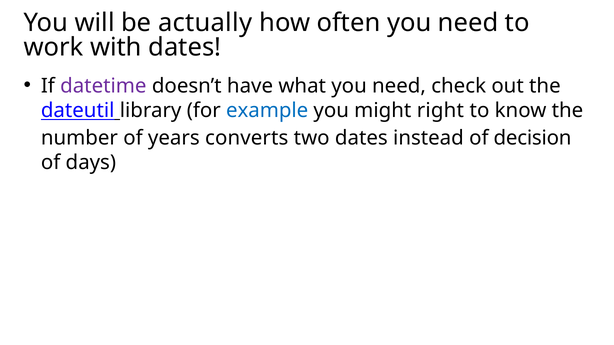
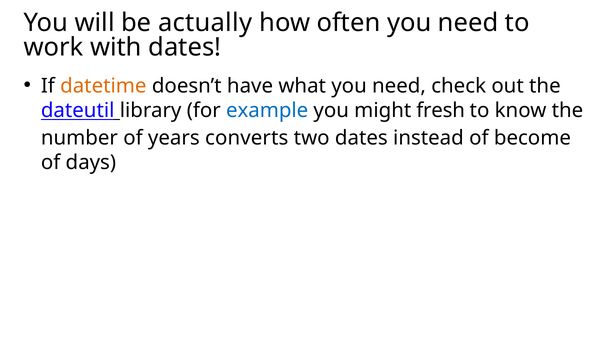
datetime colour: purple -> orange
right: right -> fresh
decision: decision -> become
